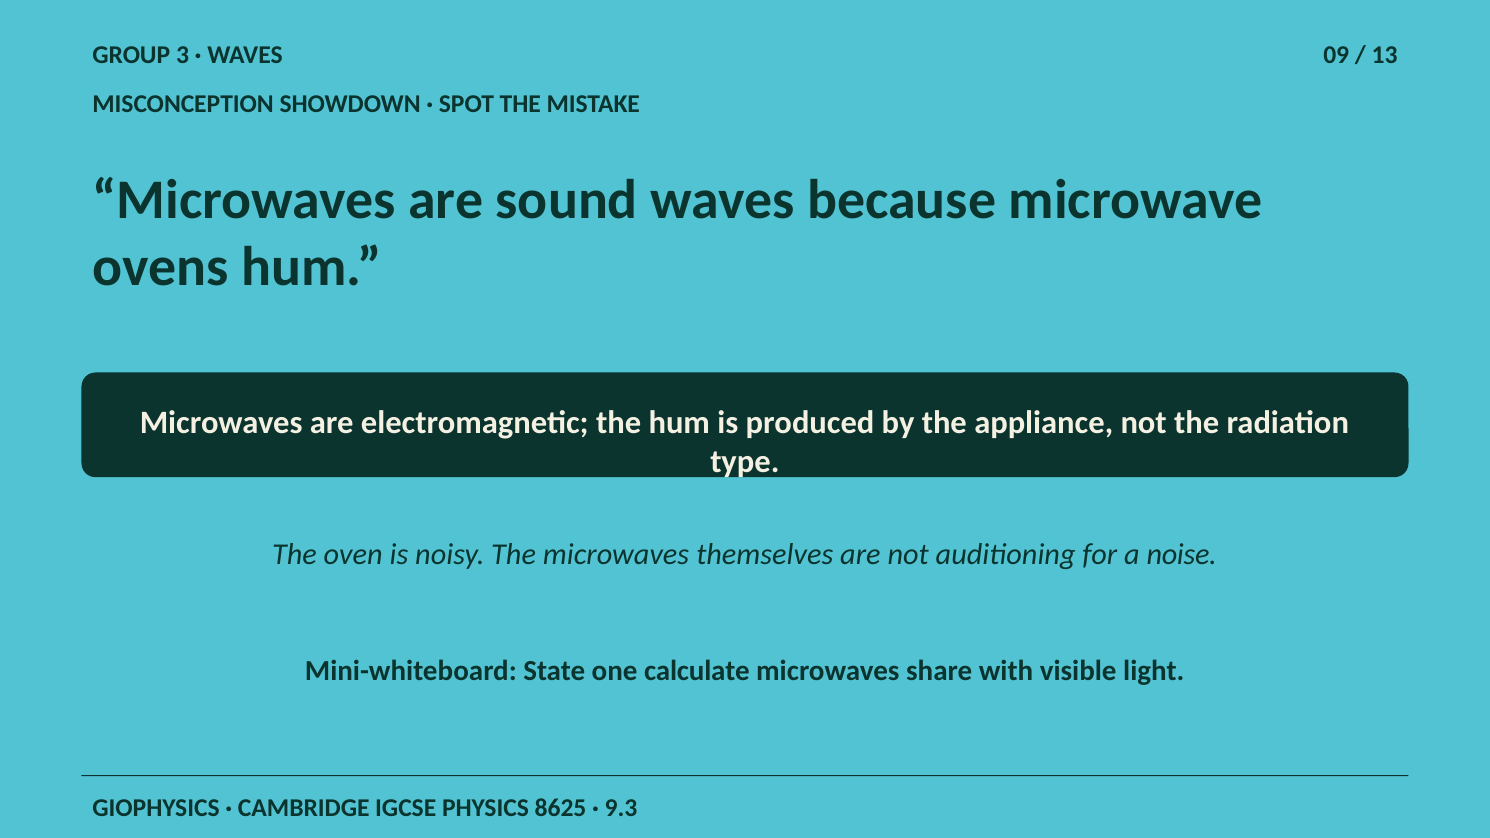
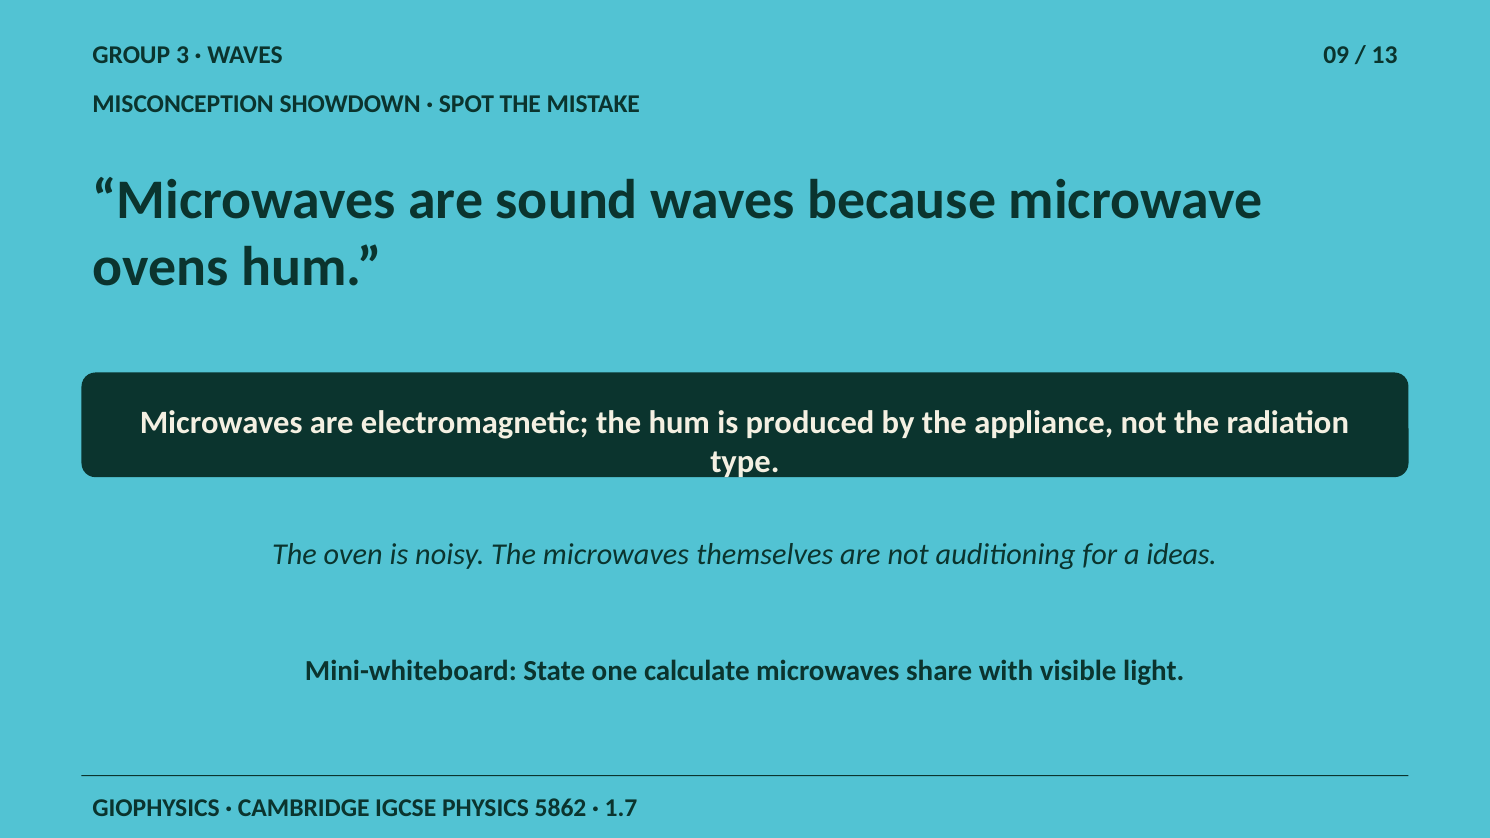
noise: noise -> ideas
8625: 8625 -> 5862
9.3: 9.3 -> 1.7
